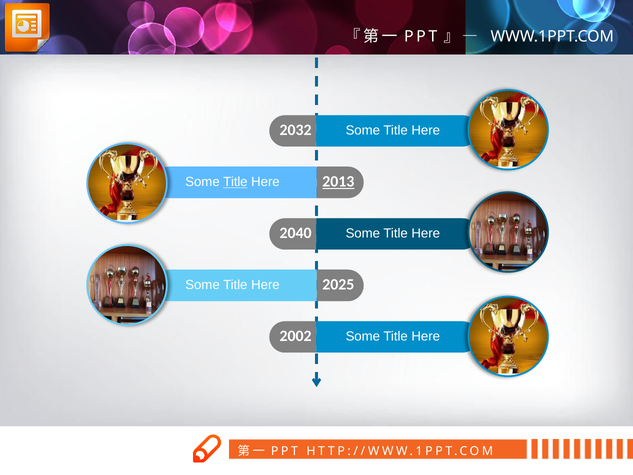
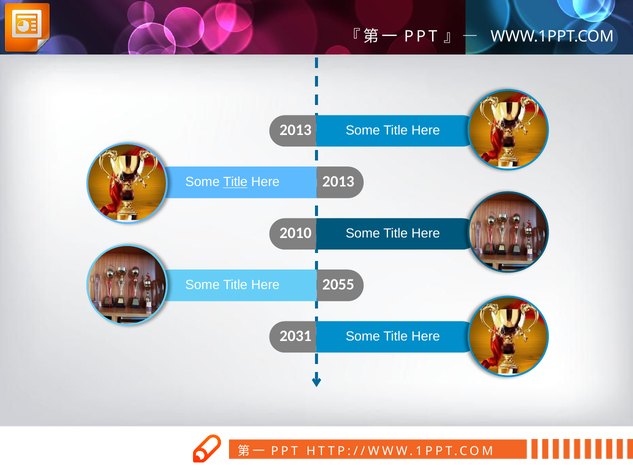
2032 at (296, 130): 2032 -> 2013
2013 at (338, 182) underline: present -> none
2040: 2040 -> 2010
2025: 2025 -> 2055
2002: 2002 -> 2031
